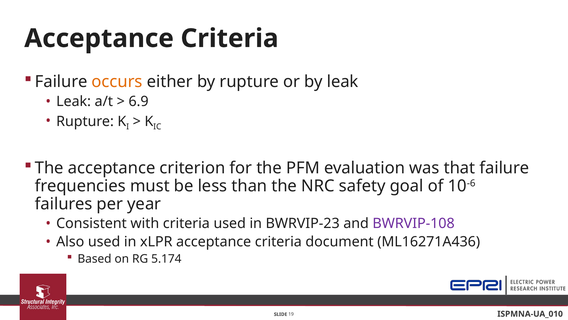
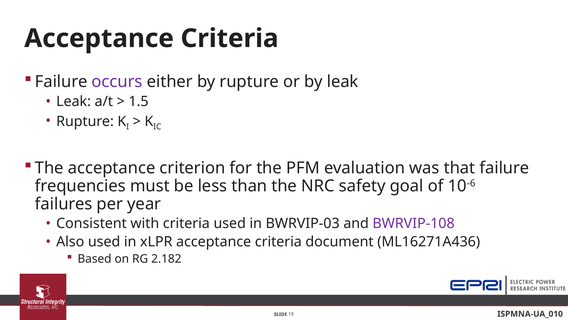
occurs colour: orange -> purple
6.9: 6.9 -> 1.5
BWRVIP-23: BWRVIP-23 -> BWRVIP-03
5.174: 5.174 -> 2.182
